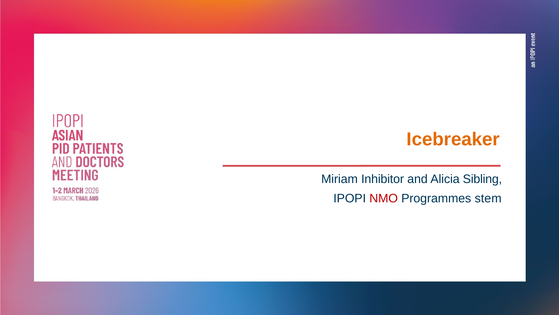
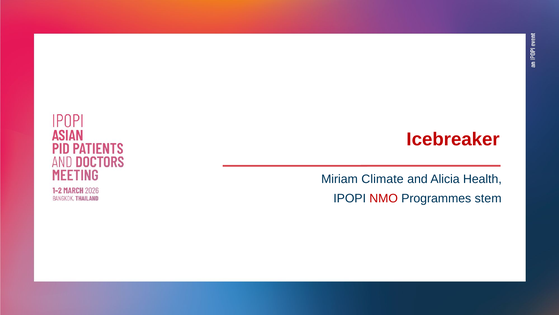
Icebreaker colour: orange -> red
Inhibitor: Inhibitor -> Climate
Sibling: Sibling -> Health
